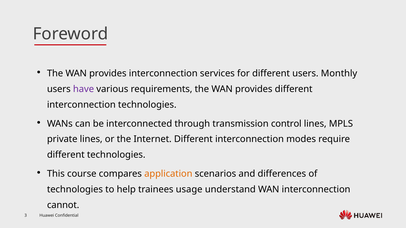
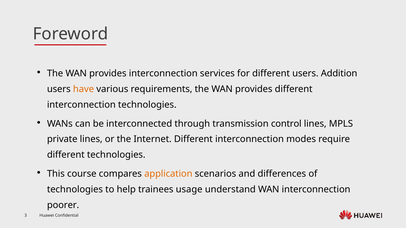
Monthly: Monthly -> Addition
have colour: purple -> orange
cannot: cannot -> poorer
